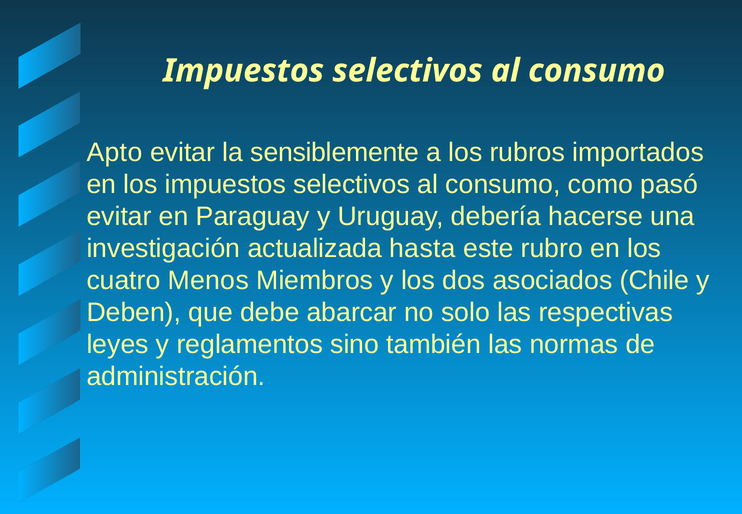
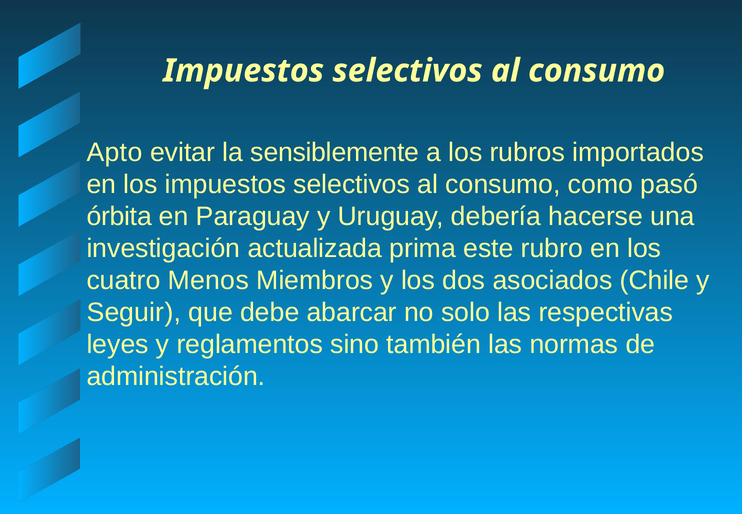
evitar at (119, 216): evitar -> órbita
hasta: hasta -> prima
Deben: Deben -> Seguir
